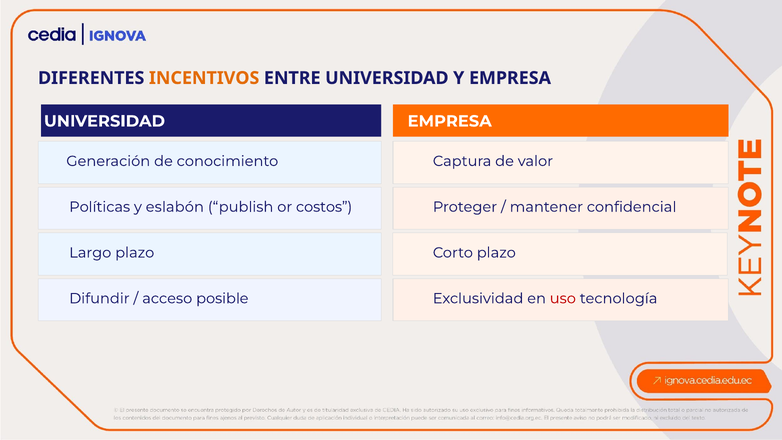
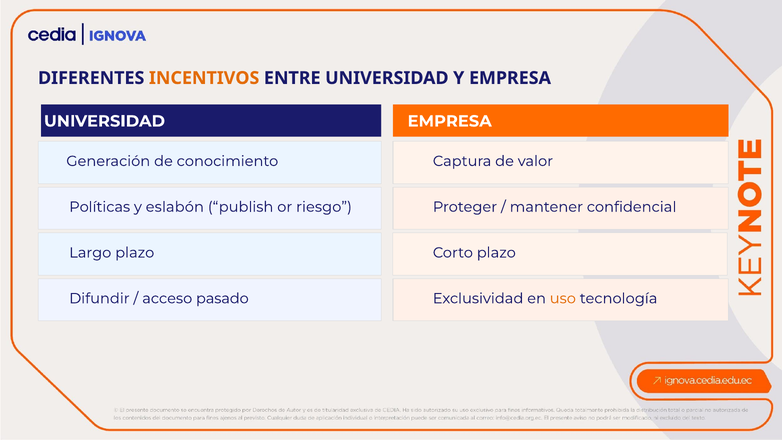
costos: costos -> riesgo
posible: posible -> pasado
uso colour: red -> orange
